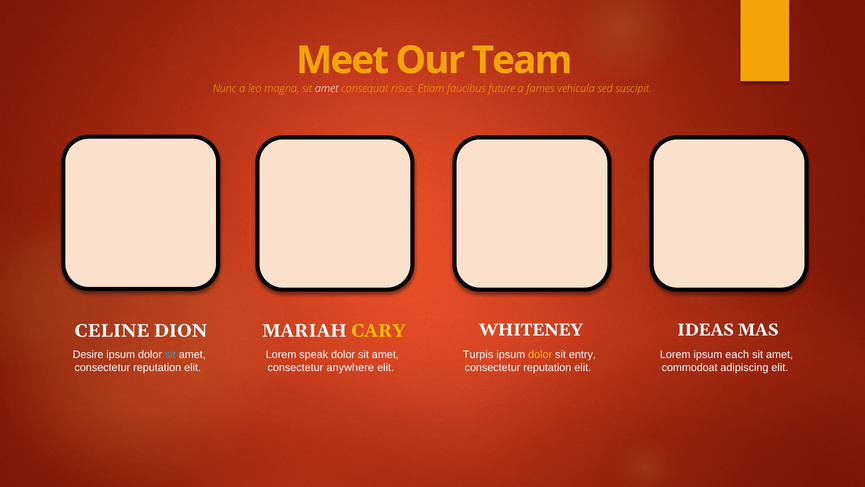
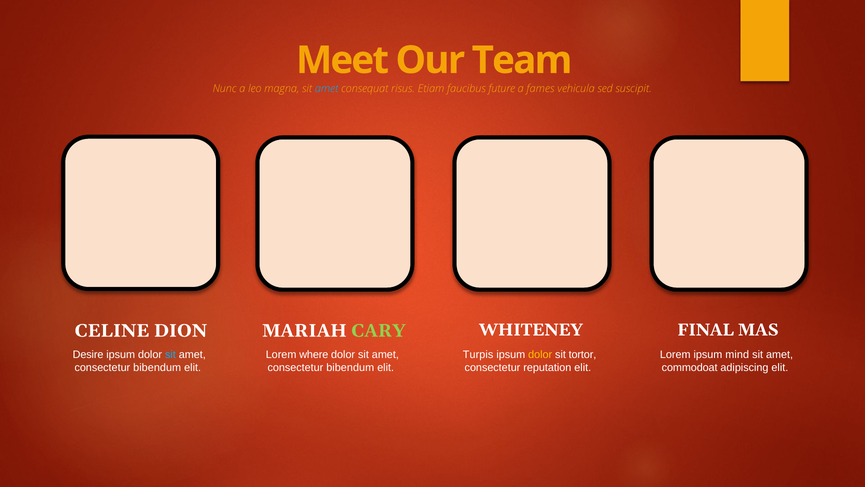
amet at (327, 88) colour: white -> light blue
IDEAS: IDEAS -> FINAL
CARY colour: yellow -> light green
speak: speak -> where
entry: entry -> tortor
each: each -> mind
reputation at (157, 368): reputation -> bibendum
anywhere at (350, 368): anywhere -> bibendum
